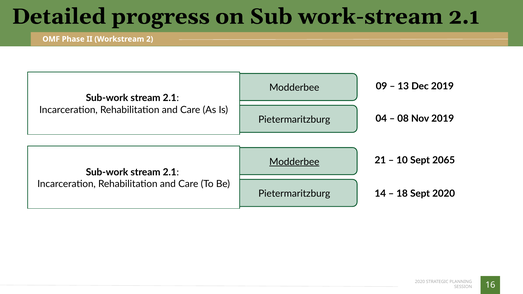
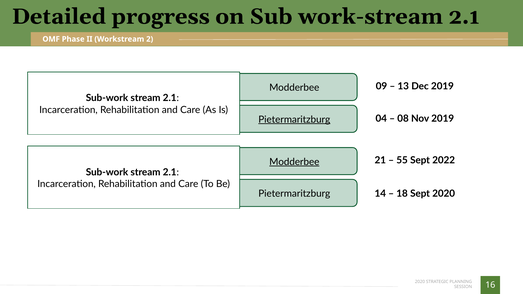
Pietermaritzburg at (294, 120) underline: none -> present
10: 10 -> 55
2065: 2065 -> 2022
